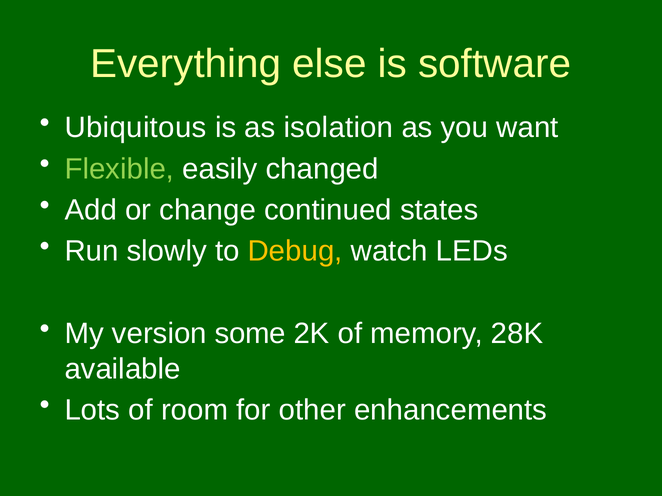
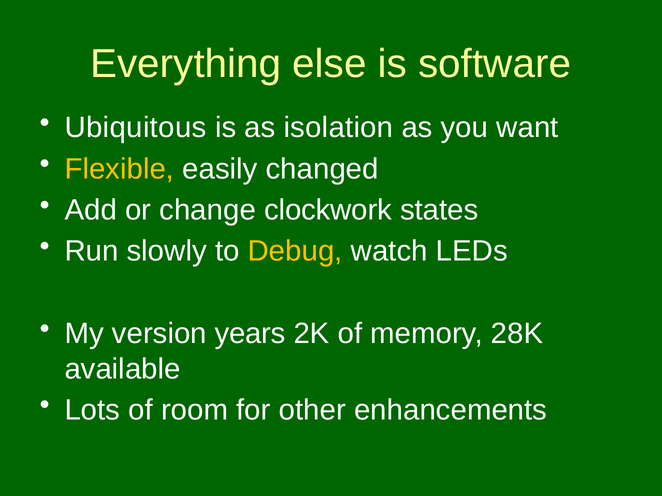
Flexible colour: light green -> yellow
continued: continued -> clockwork
some: some -> years
